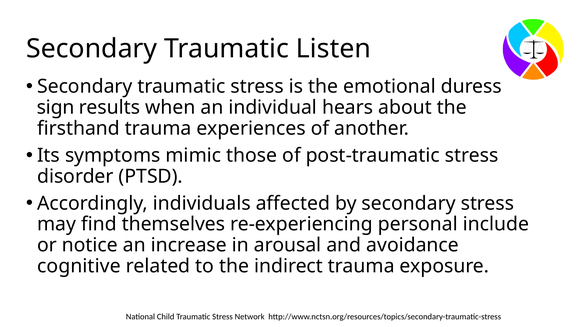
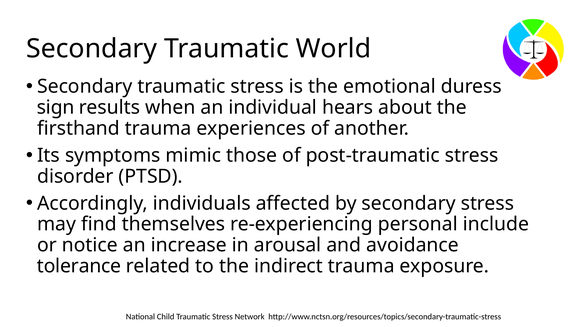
Listen: Listen -> World
cognitive: cognitive -> tolerance
